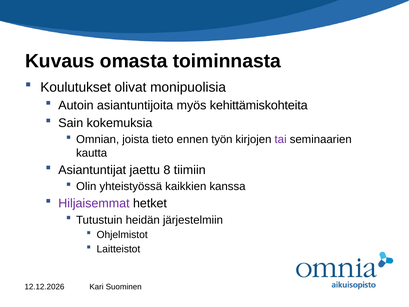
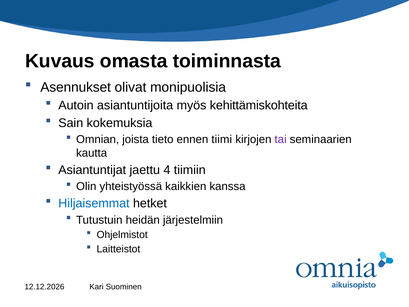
Koulutukset: Koulutukset -> Asennukset
työn: työn -> tiimi
8: 8 -> 4
Hiljaisemmat colour: purple -> blue
